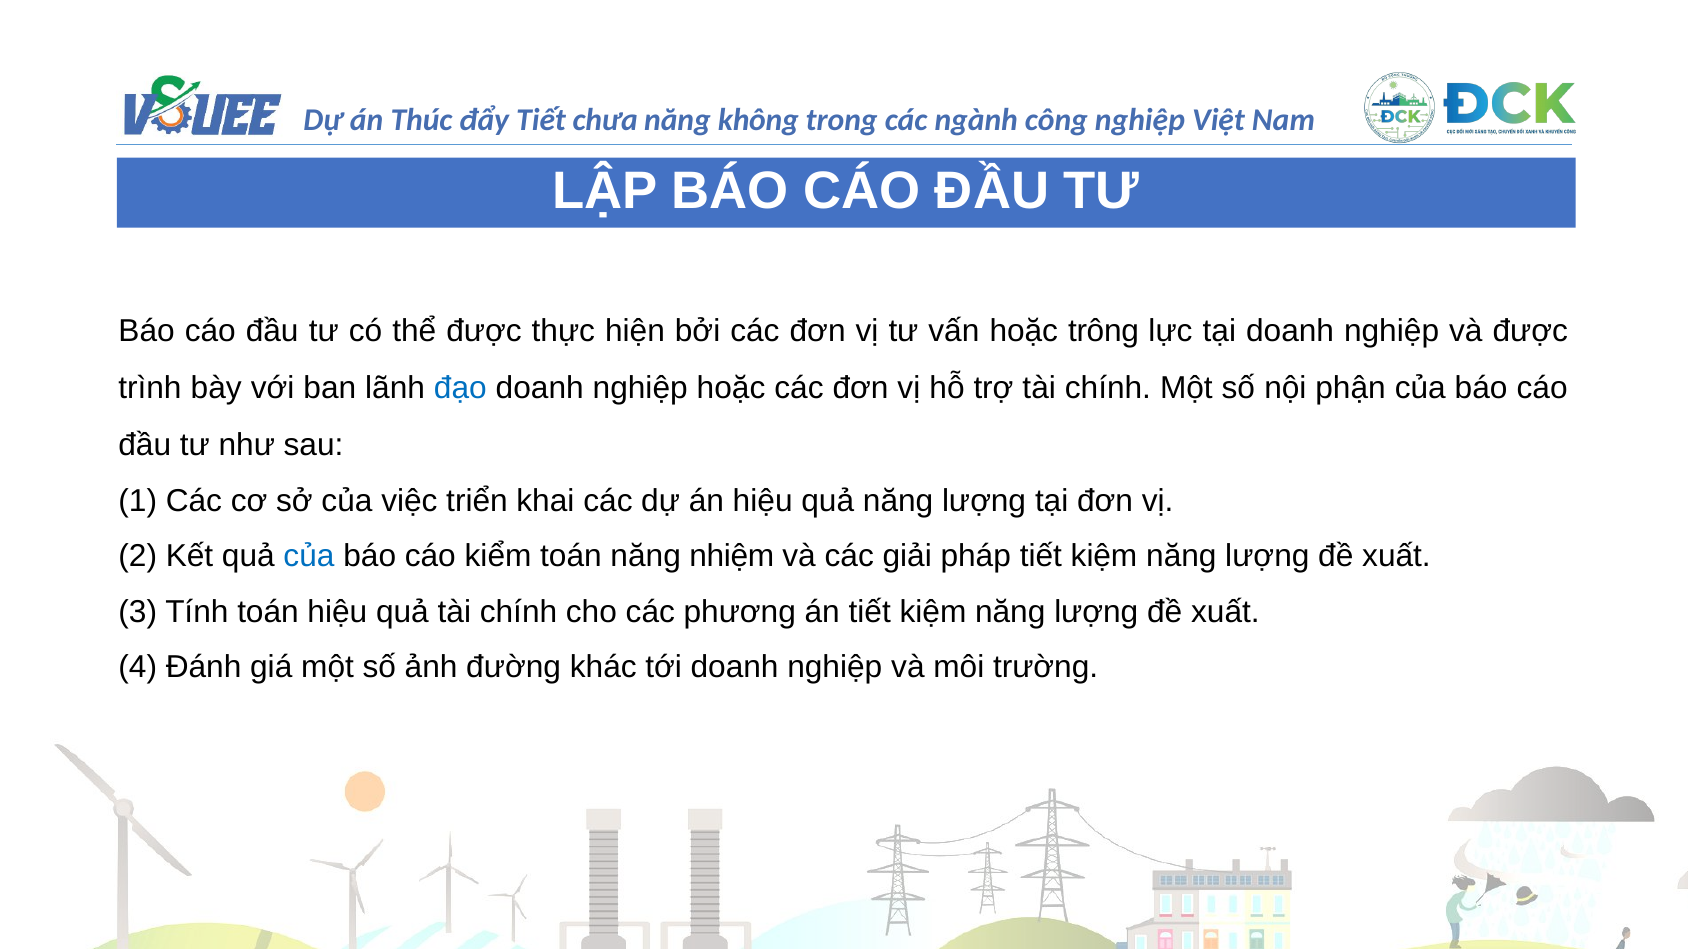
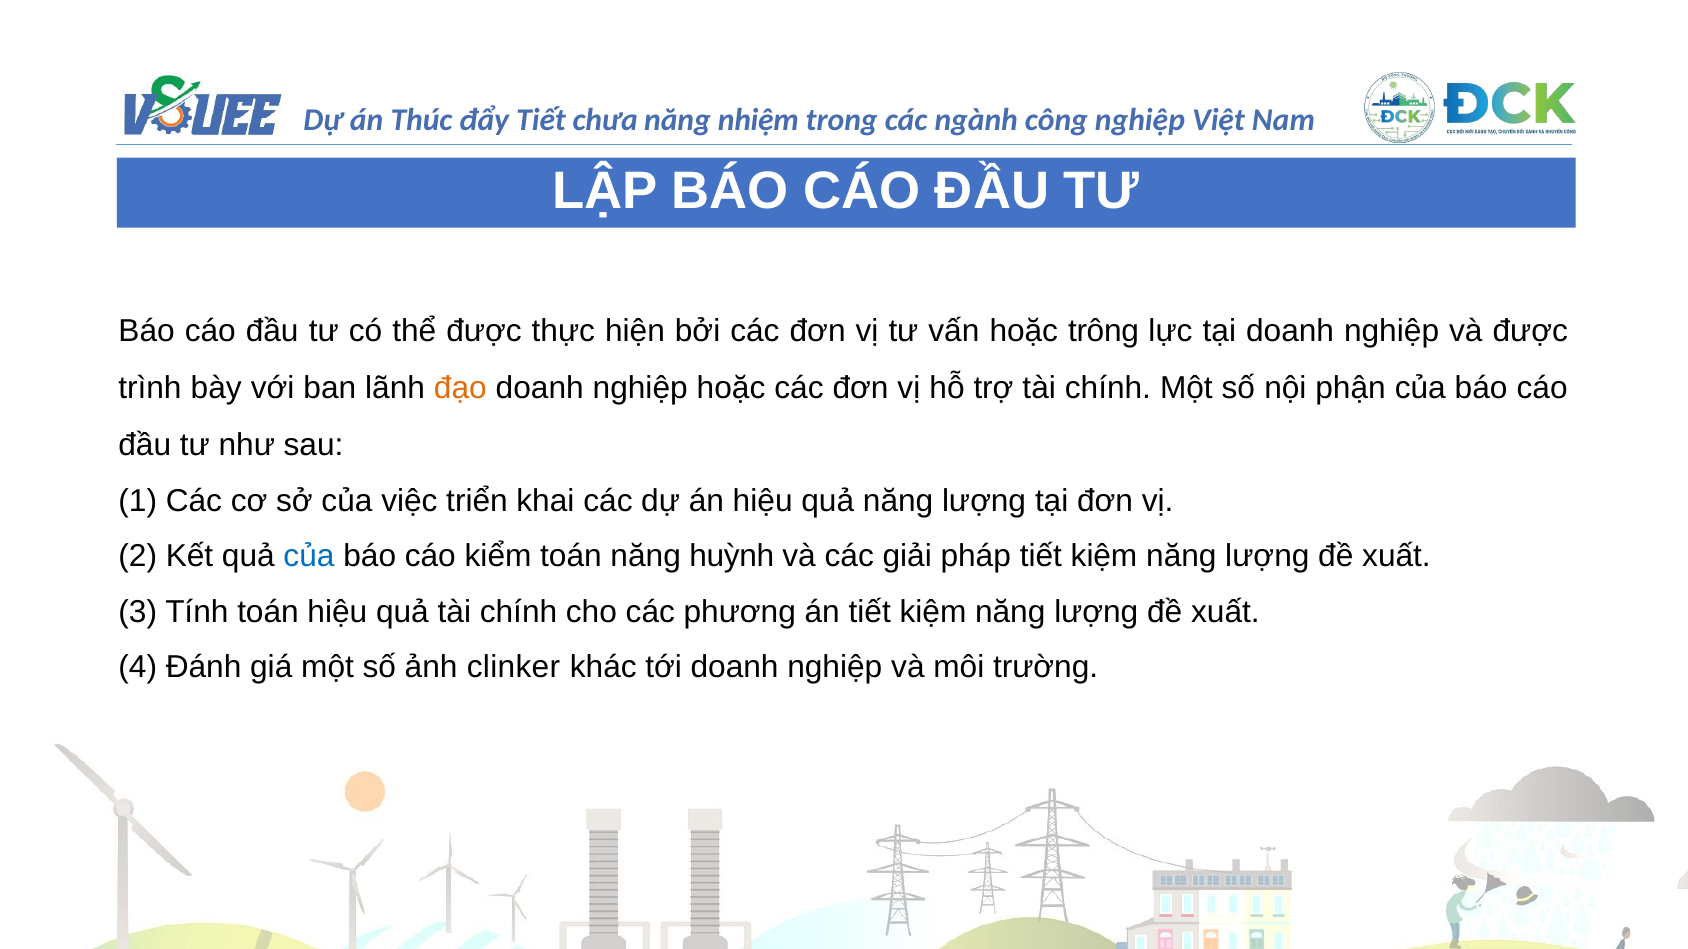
không: không -> nhiệm
đạo colour: blue -> orange
nhiệm: nhiệm -> huỳnh
đường: đường -> clinker
